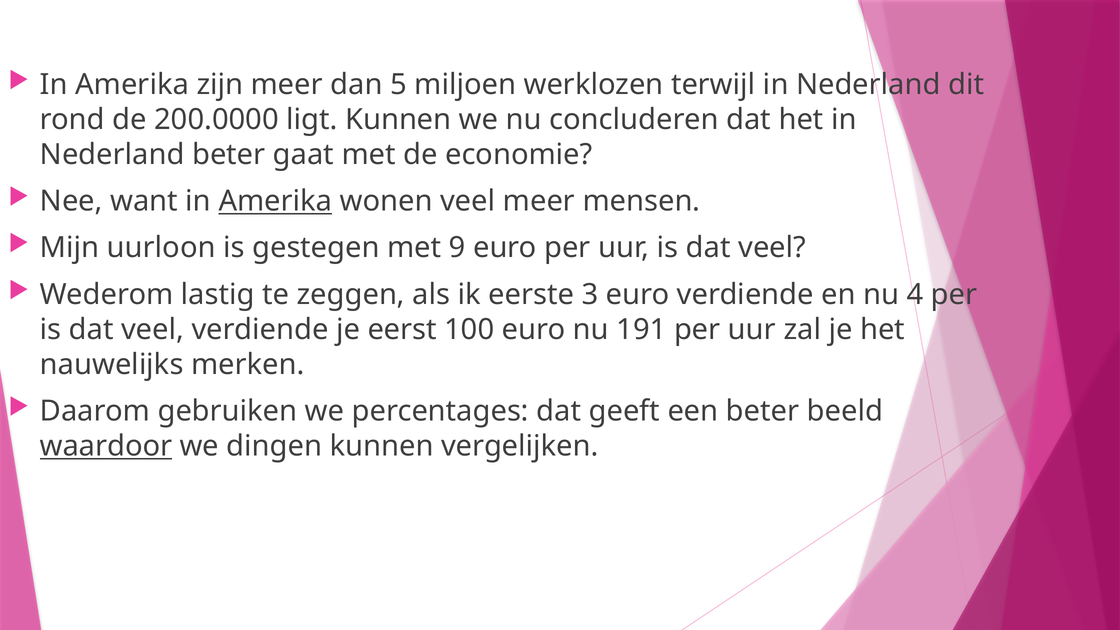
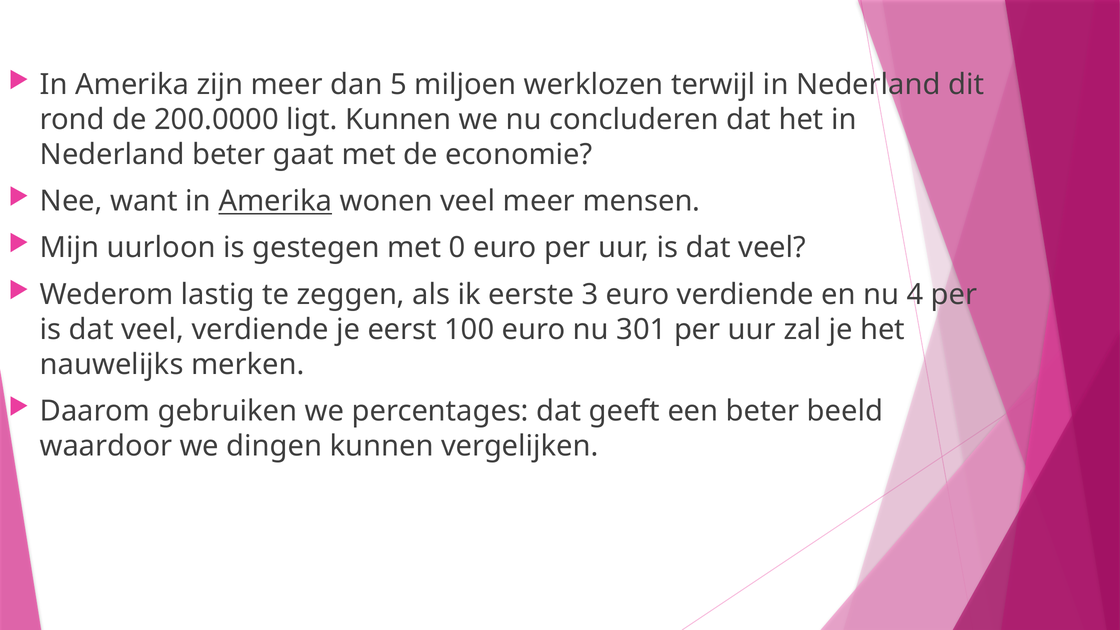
9: 9 -> 0
191: 191 -> 301
waardoor underline: present -> none
